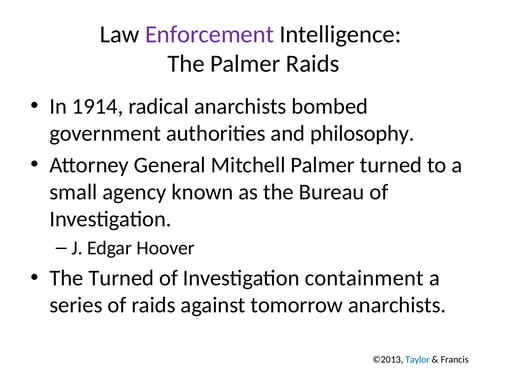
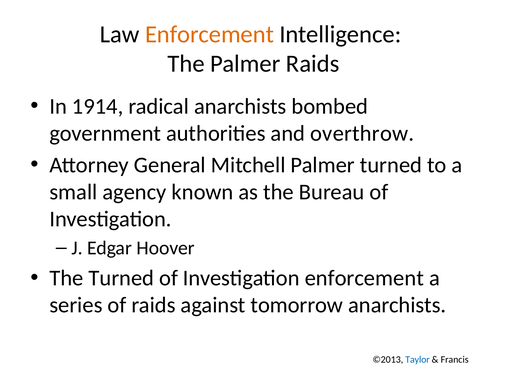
Enforcement at (209, 34) colour: purple -> orange
philosophy: philosophy -> overthrow
Investigation containment: containment -> enforcement
